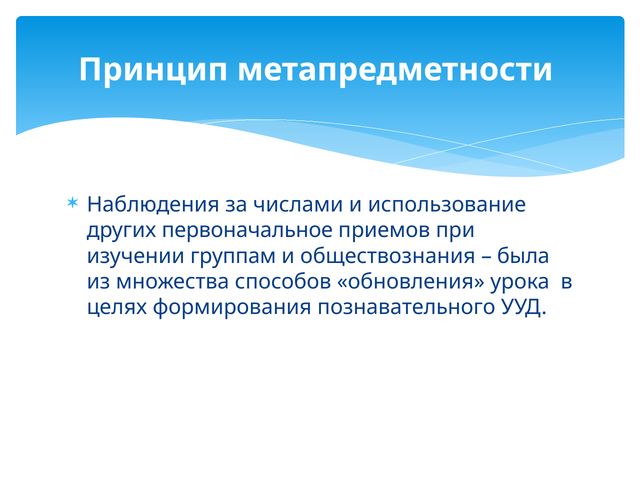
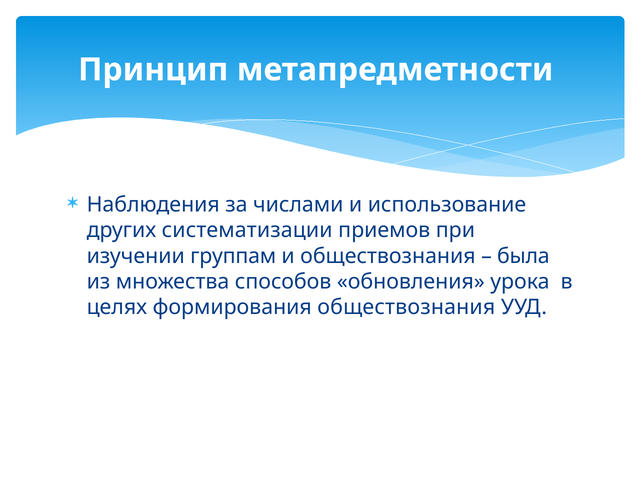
первоначальное: первоначальное -> систематизации
формирования познавательного: познавательного -> обществознания
